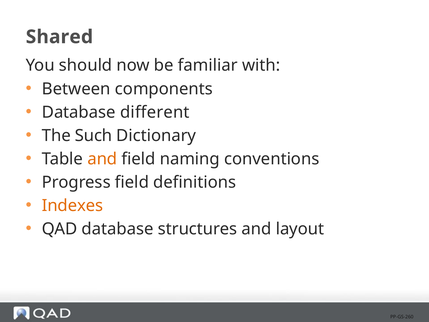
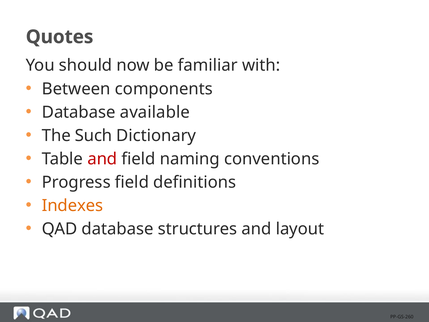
Shared: Shared -> Quotes
different: different -> available
and at (102, 159) colour: orange -> red
